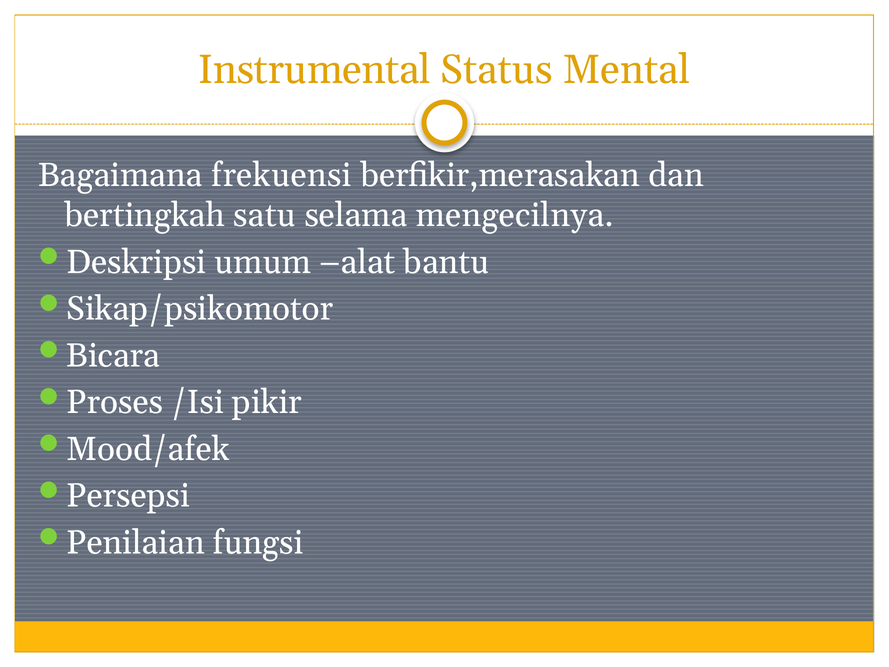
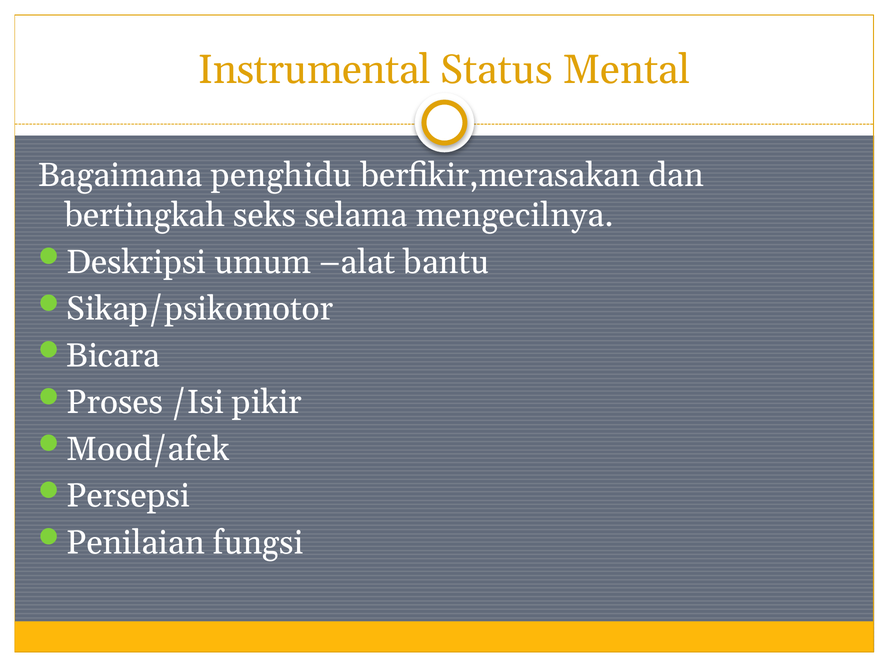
frekuensi: frekuensi -> penghidu
satu: satu -> seks
